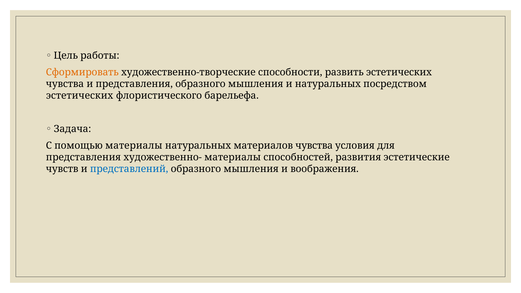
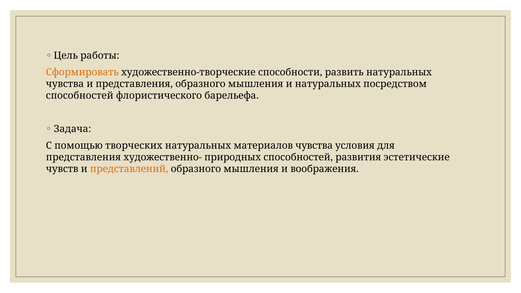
развить эстетических: эстетических -> натуральных
эстетических at (80, 96): эстетических -> способностей
помощью материалы: материалы -> творческих
художественно- материалы: материалы -> природных
представлений colour: blue -> orange
